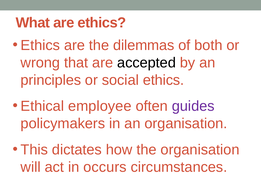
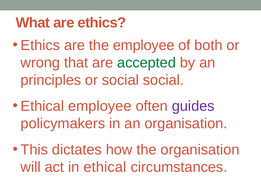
the dilemmas: dilemmas -> employee
accepted colour: black -> green
social ethics: ethics -> social
in occurs: occurs -> ethical
